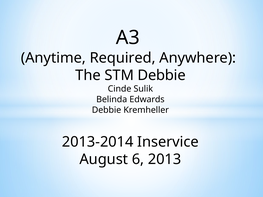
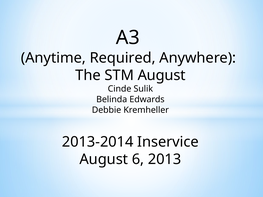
STM Debbie: Debbie -> August
